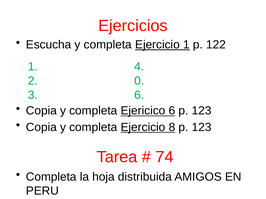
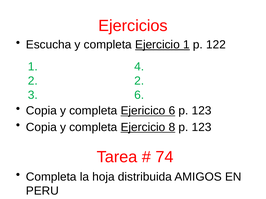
2 0: 0 -> 2
